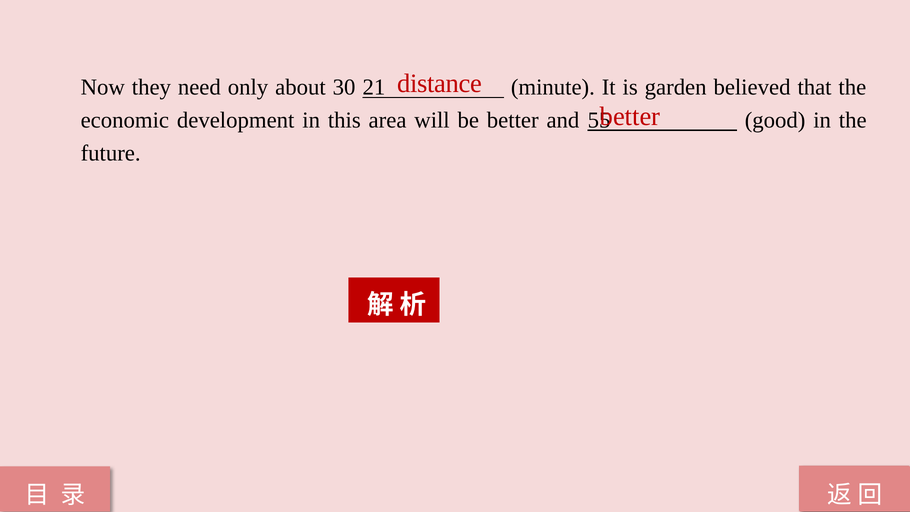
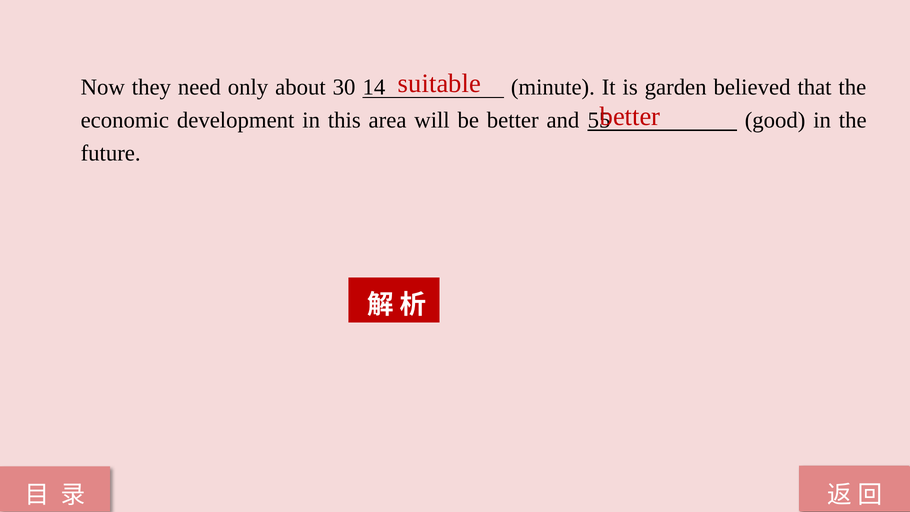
distance: distance -> suitable
21: 21 -> 14
